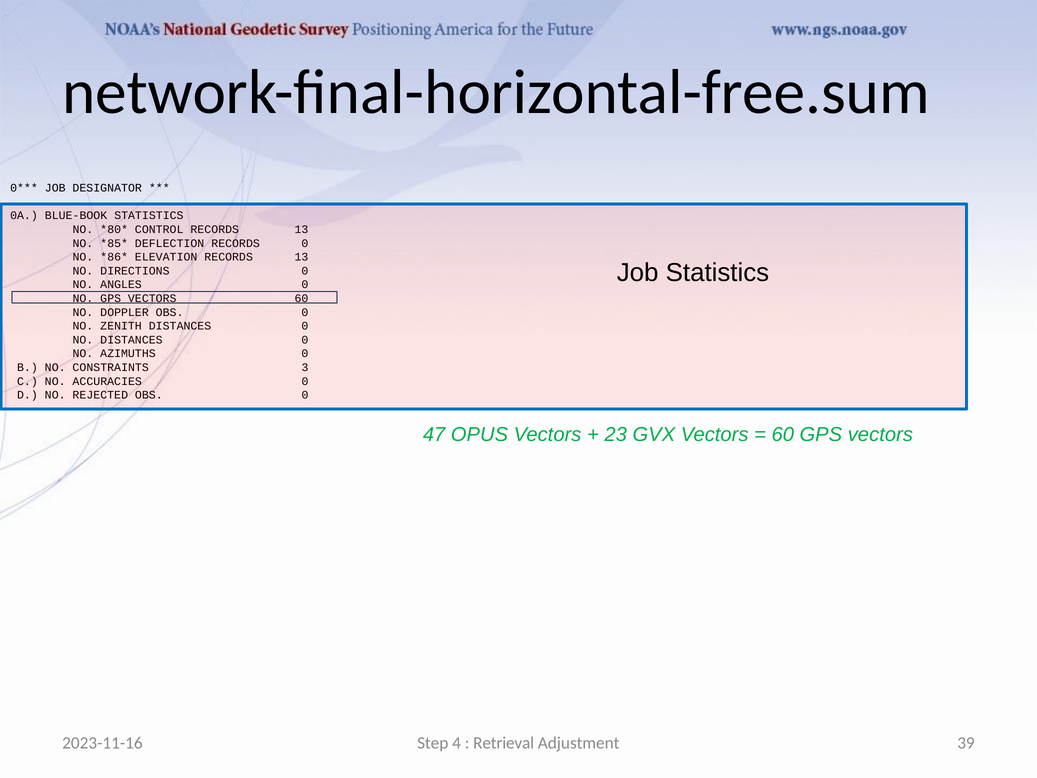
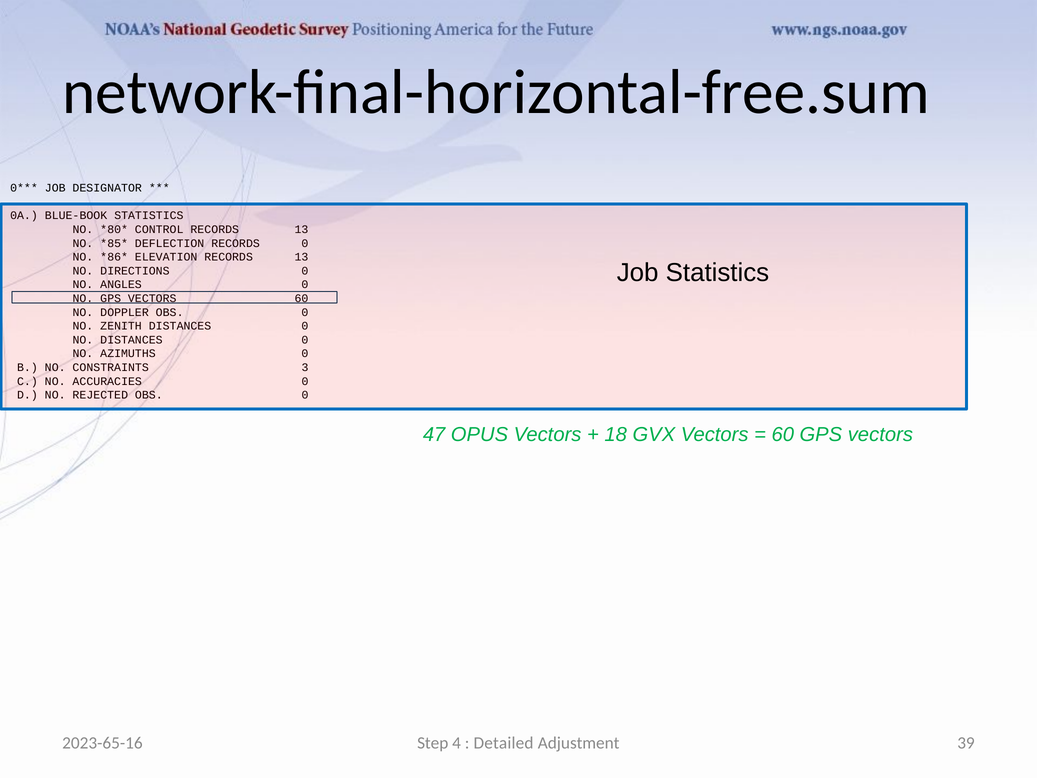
23: 23 -> 18
2023-11-16: 2023-11-16 -> 2023-65-16
Retrieval: Retrieval -> Detailed
